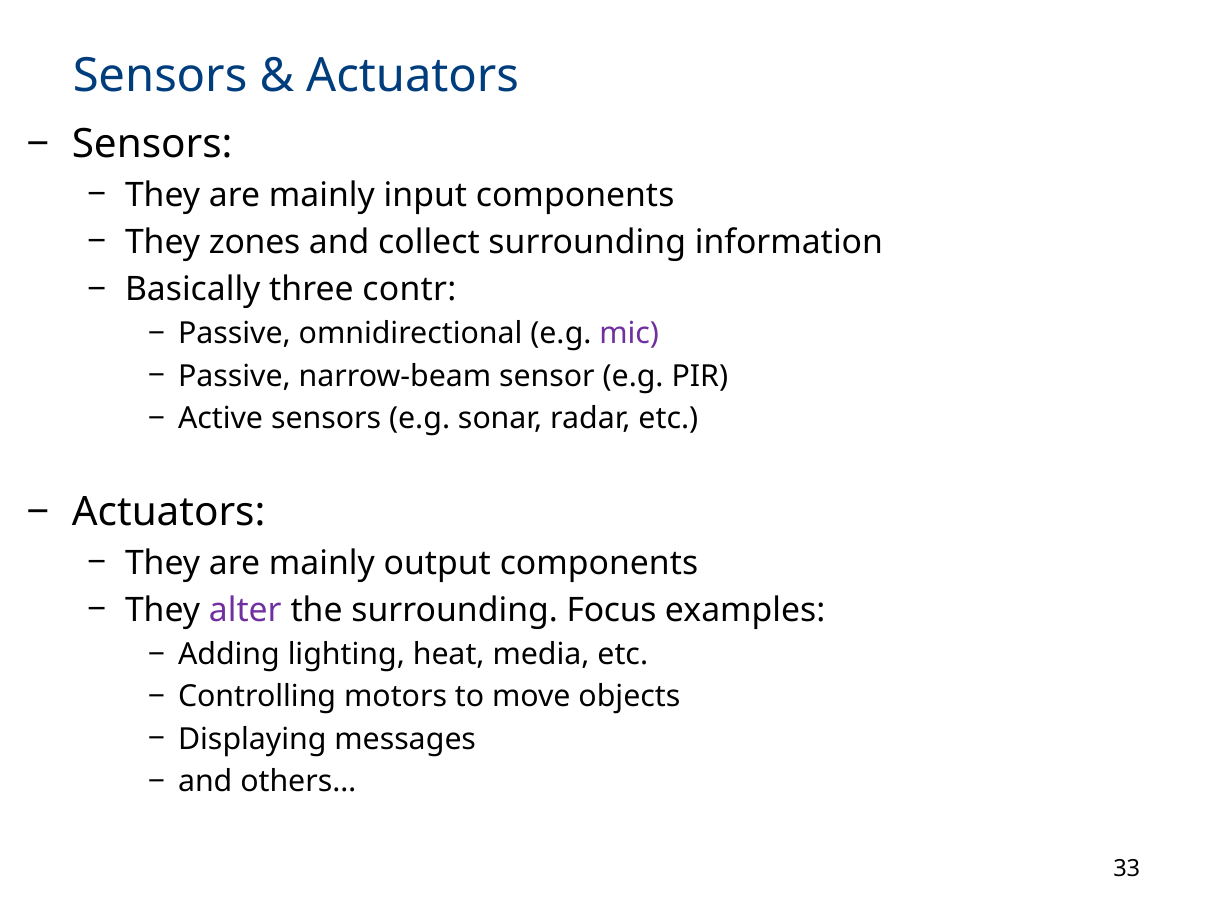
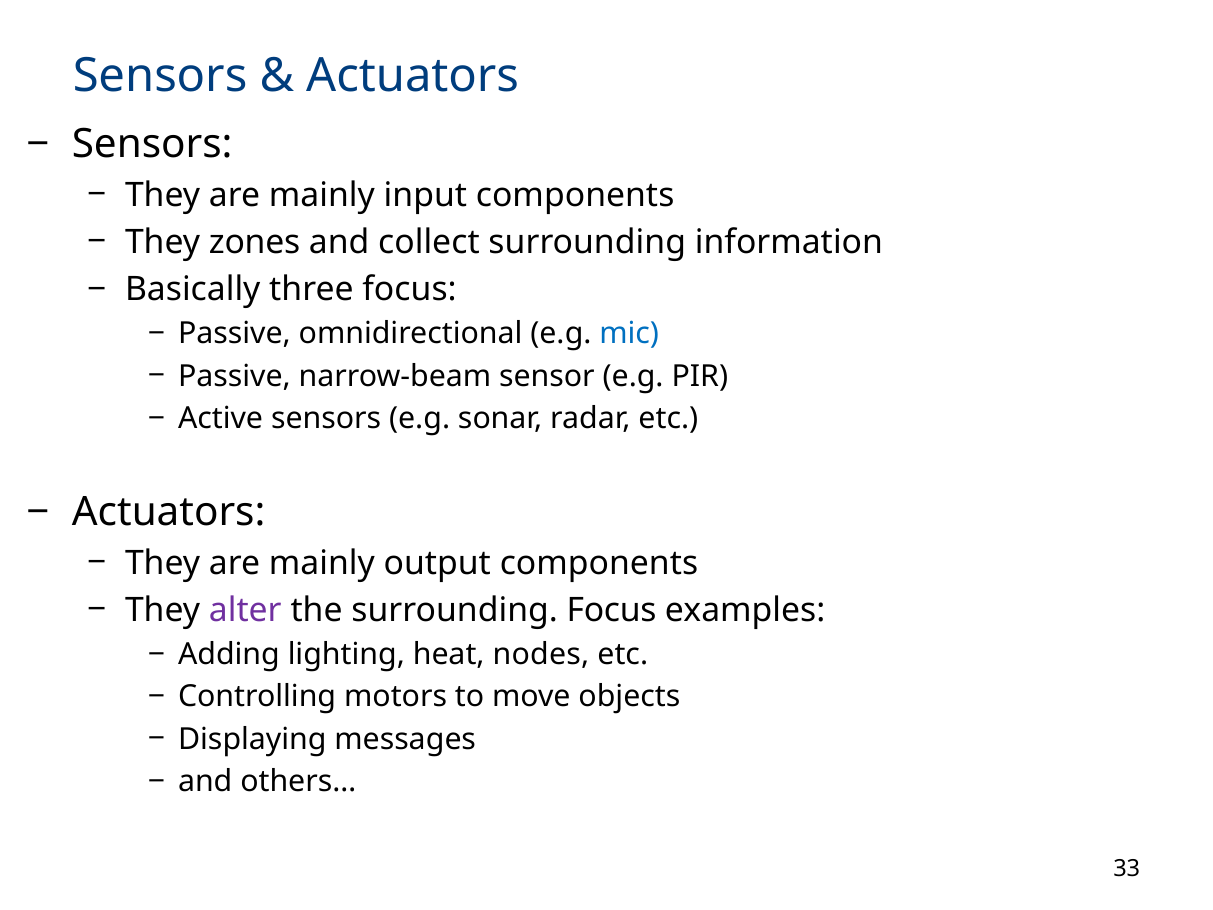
three contr: contr -> focus
mic colour: purple -> blue
media: media -> nodes
